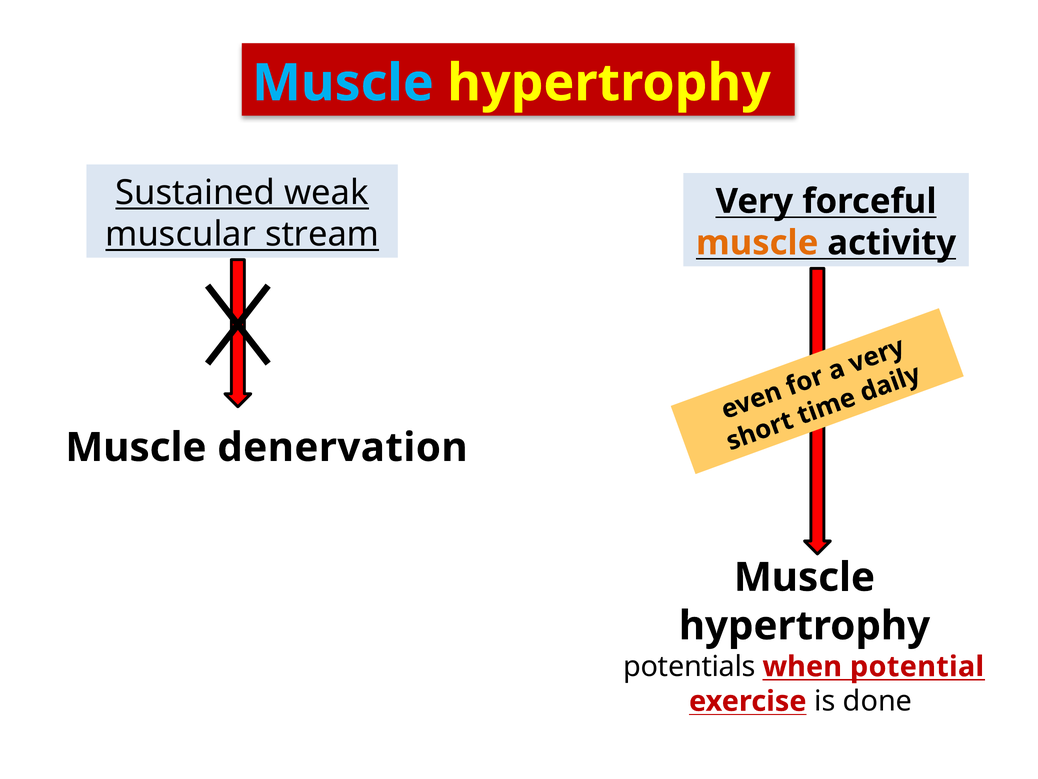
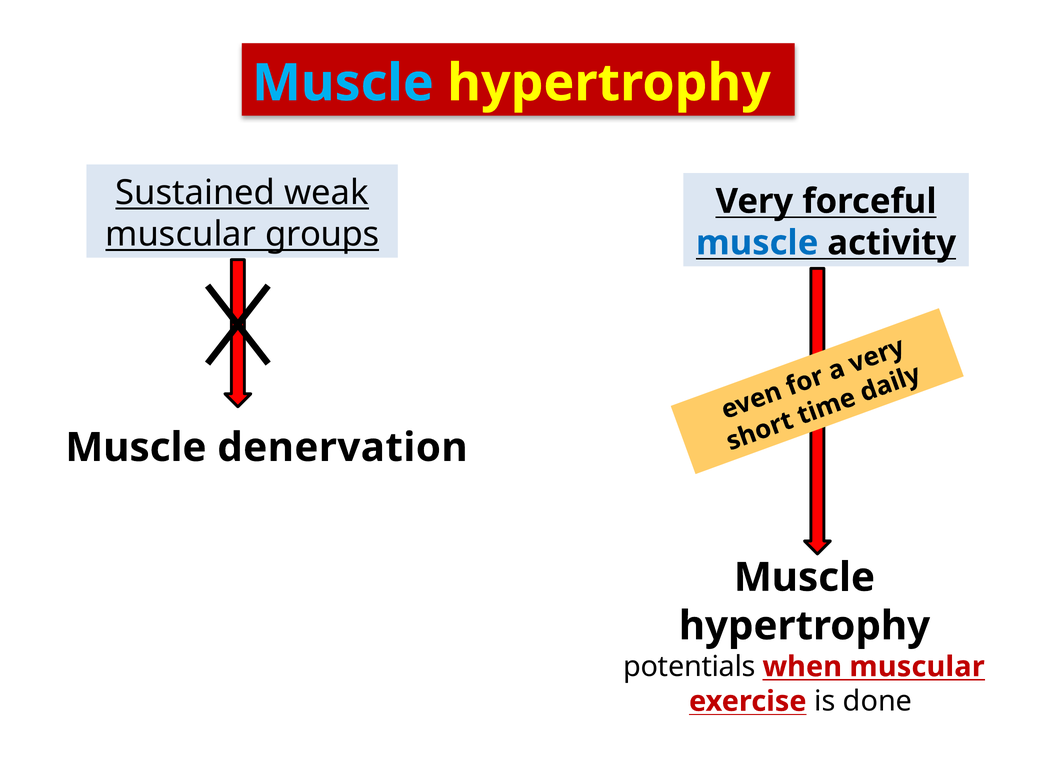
stream: stream -> groups
muscle at (757, 243) colour: orange -> blue
when potential: potential -> muscular
